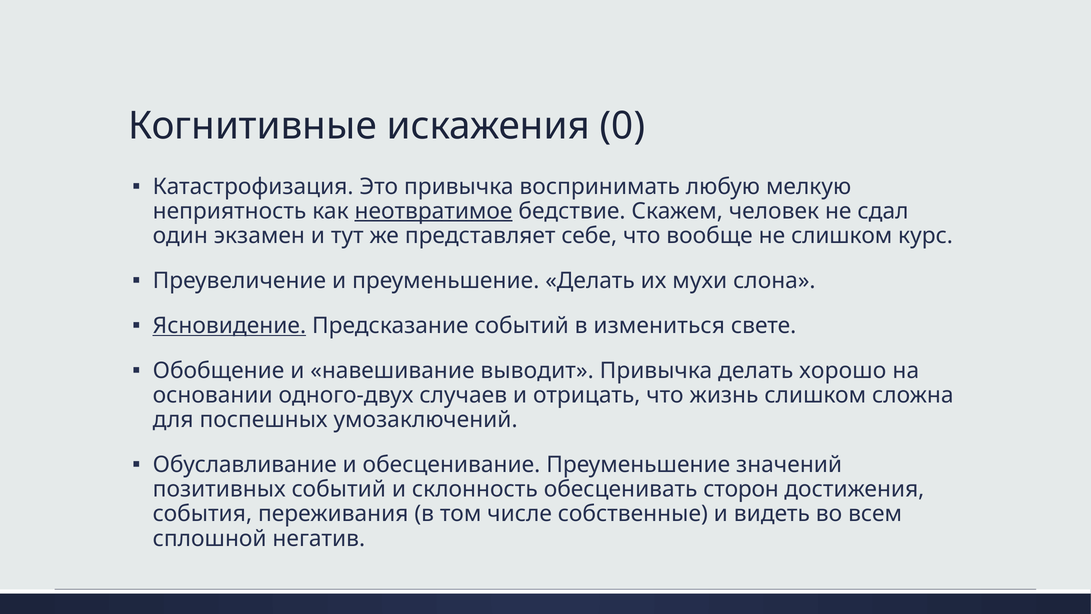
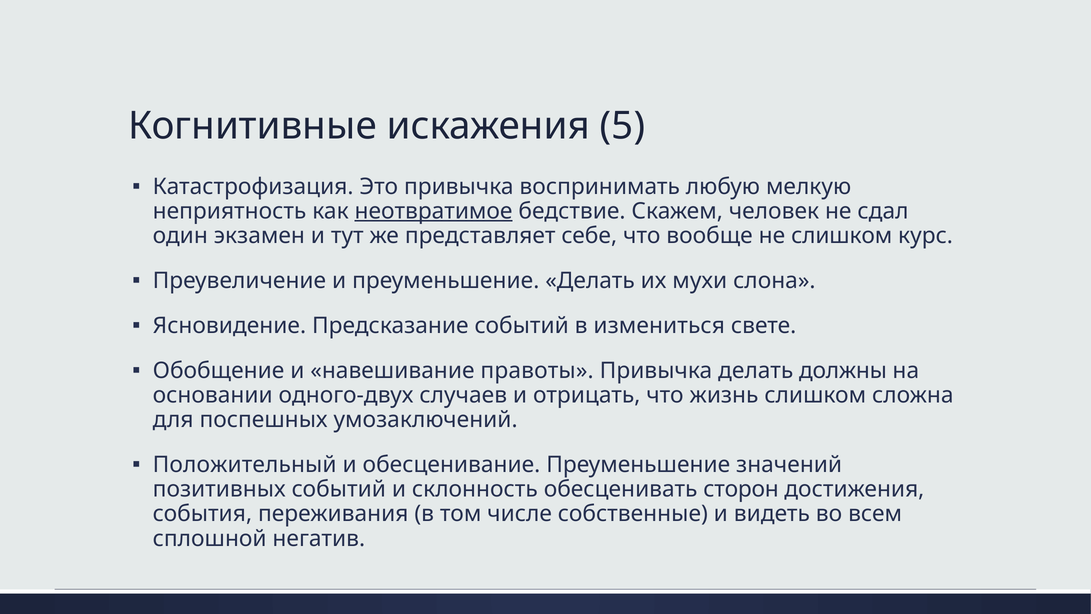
0: 0 -> 5
Ясновидение underline: present -> none
выводит: выводит -> правоты
хорошо: хорошо -> должны
Обуславливание: Обуславливание -> Положительный
